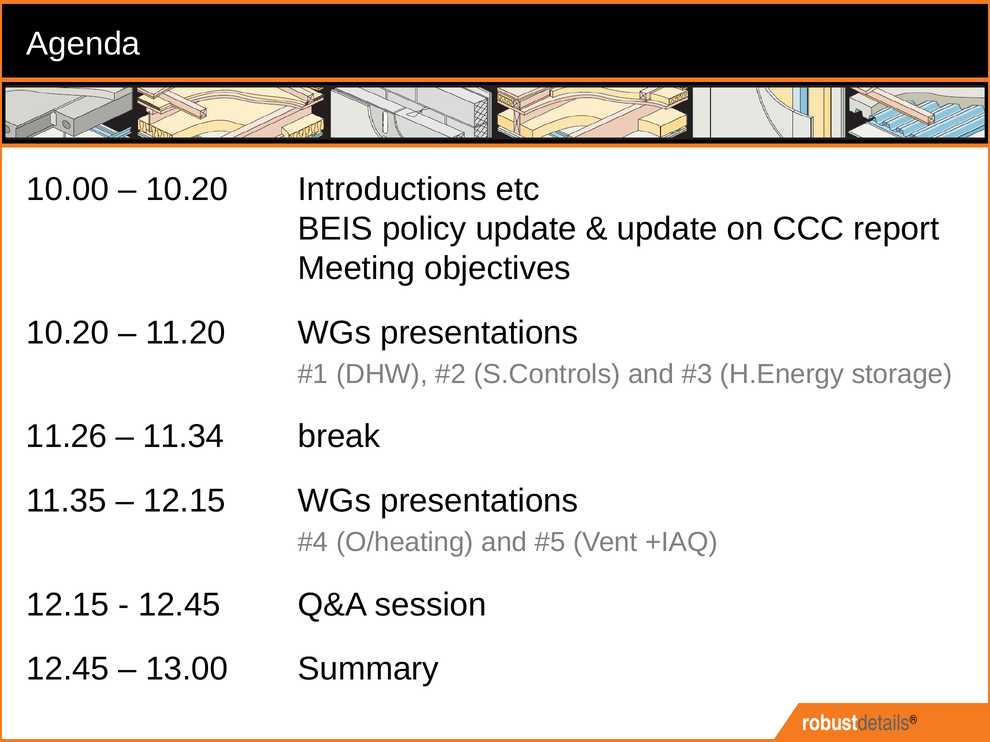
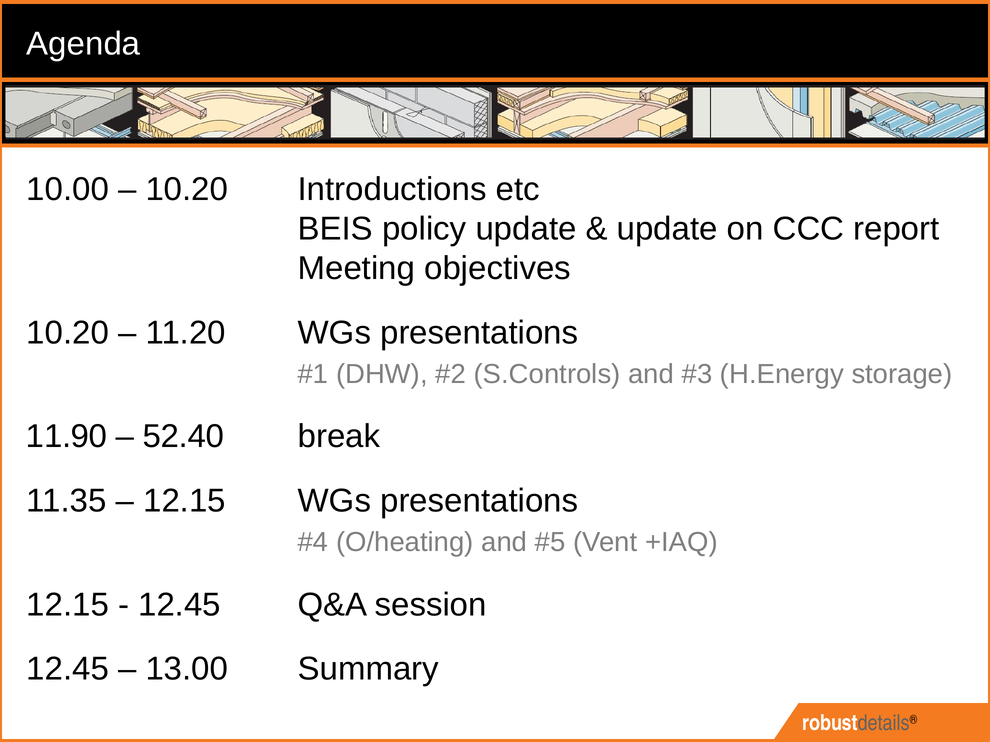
11.26: 11.26 -> 11.90
11.34: 11.34 -> 52.40
